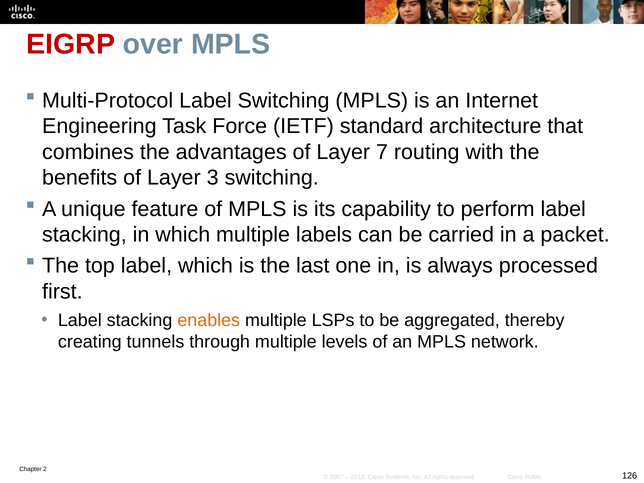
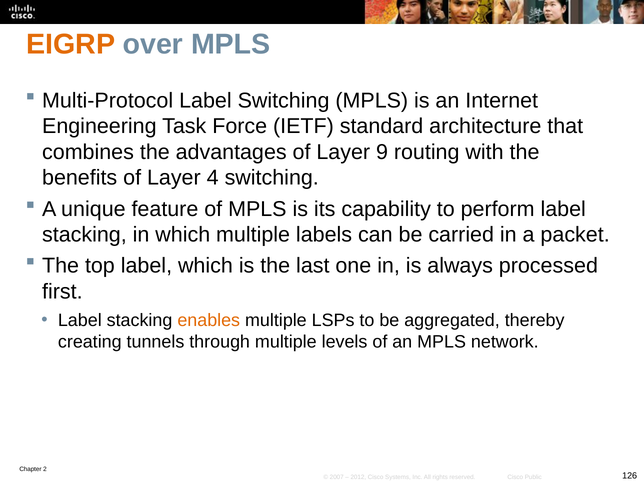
EIGRP colour: red -> orange
7: 7 -> 9
3: 3 -> 4
